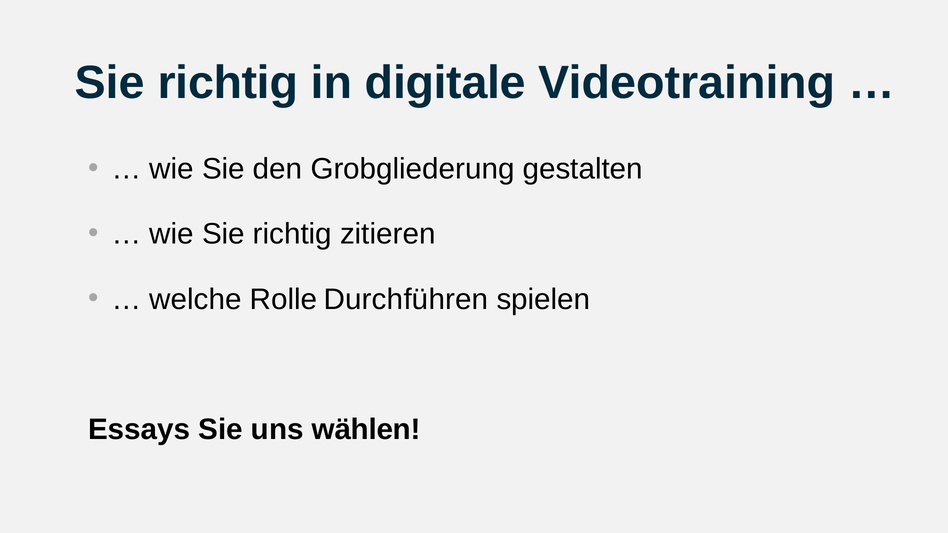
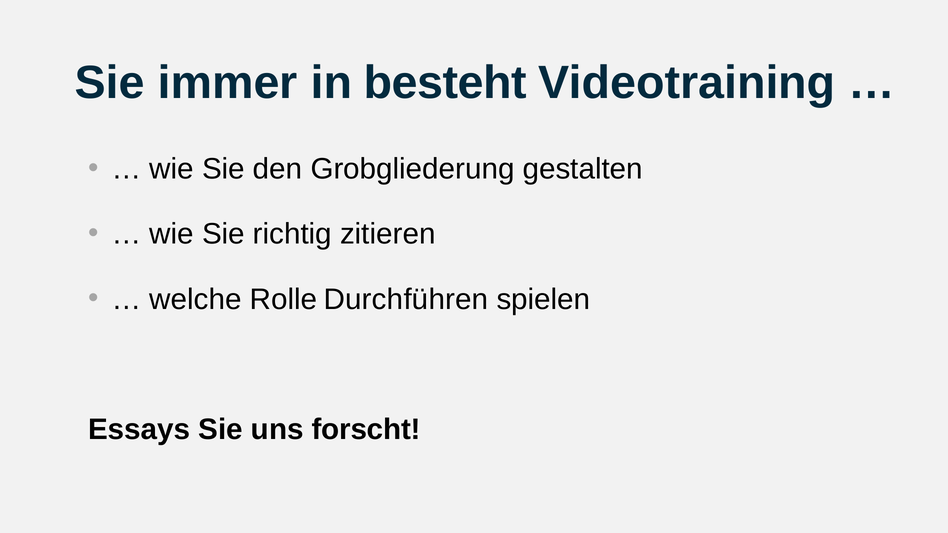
richtig at (228, 83): richtig -> immer
digitale: digitale -> besteht
wählen: wählen -> forscht
